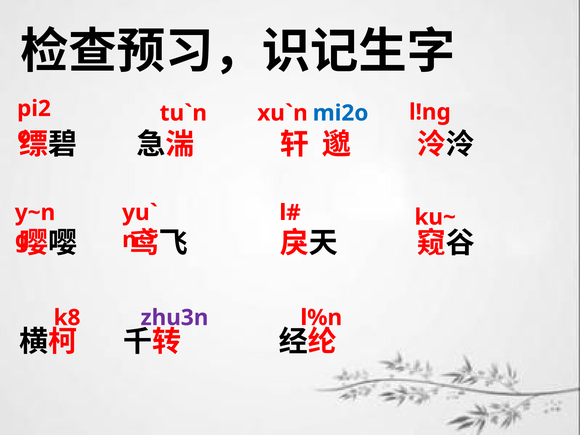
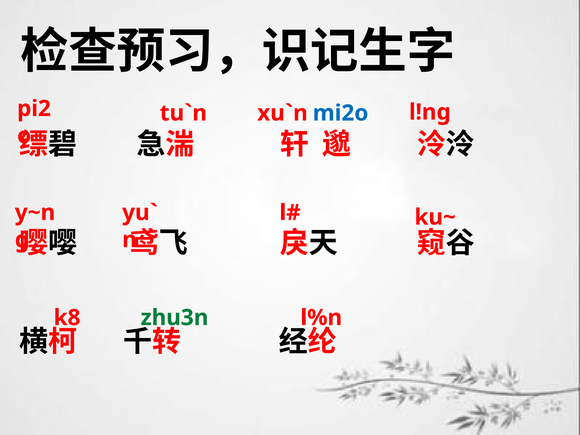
zhu3n colour: purple -> green
